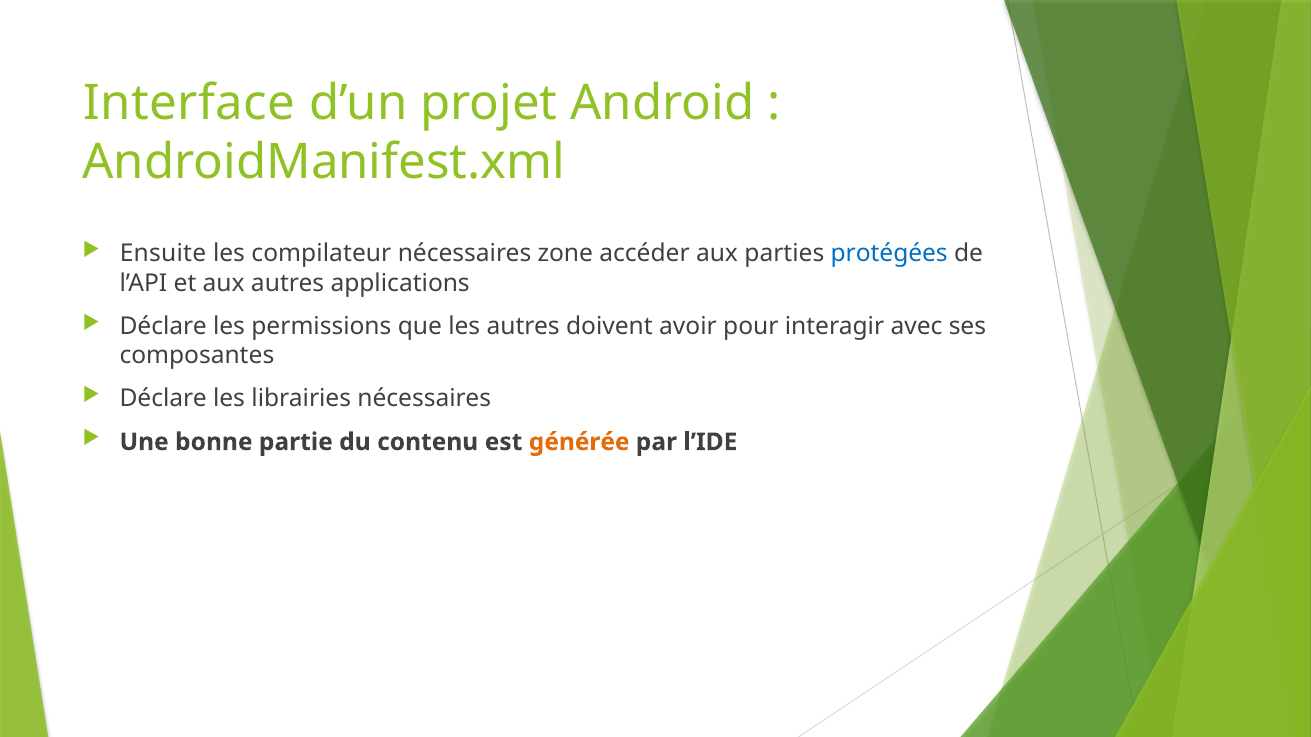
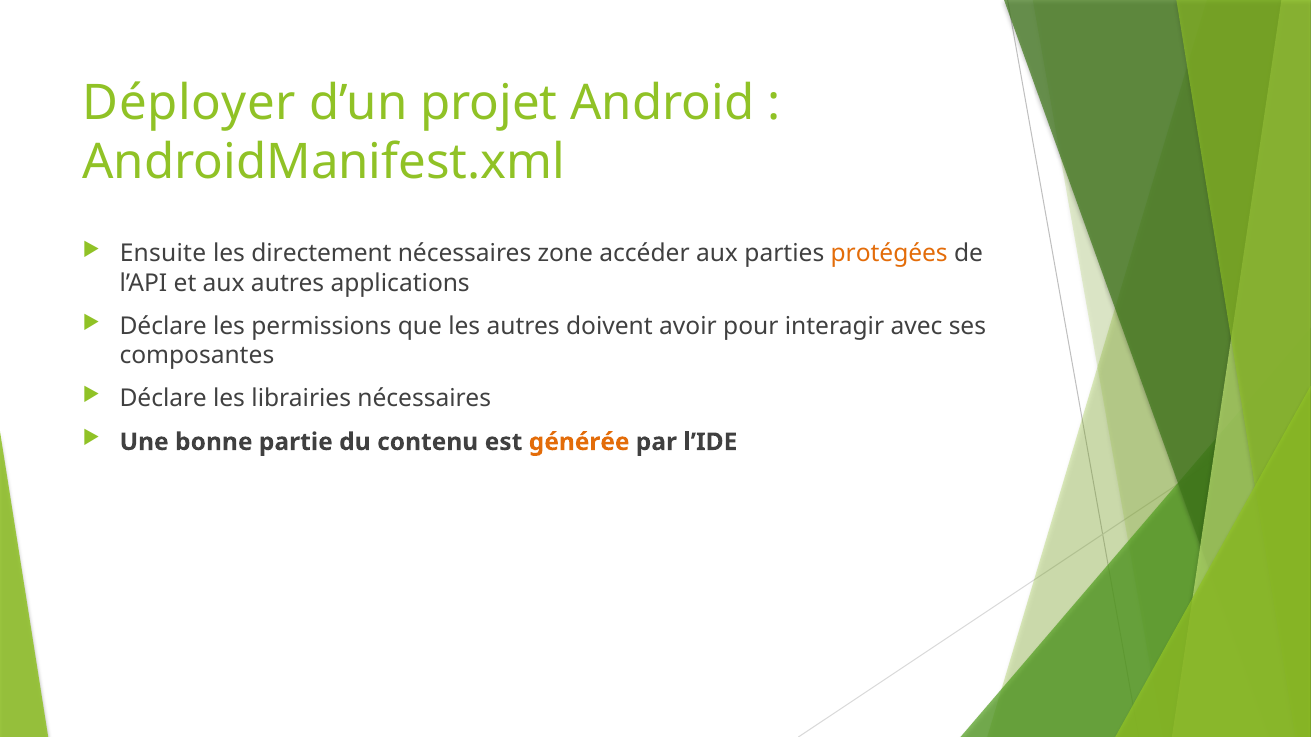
Interface: Interface -> Déployer
compilateur: compilateur -> directement
protégées colour: blue -> orange
